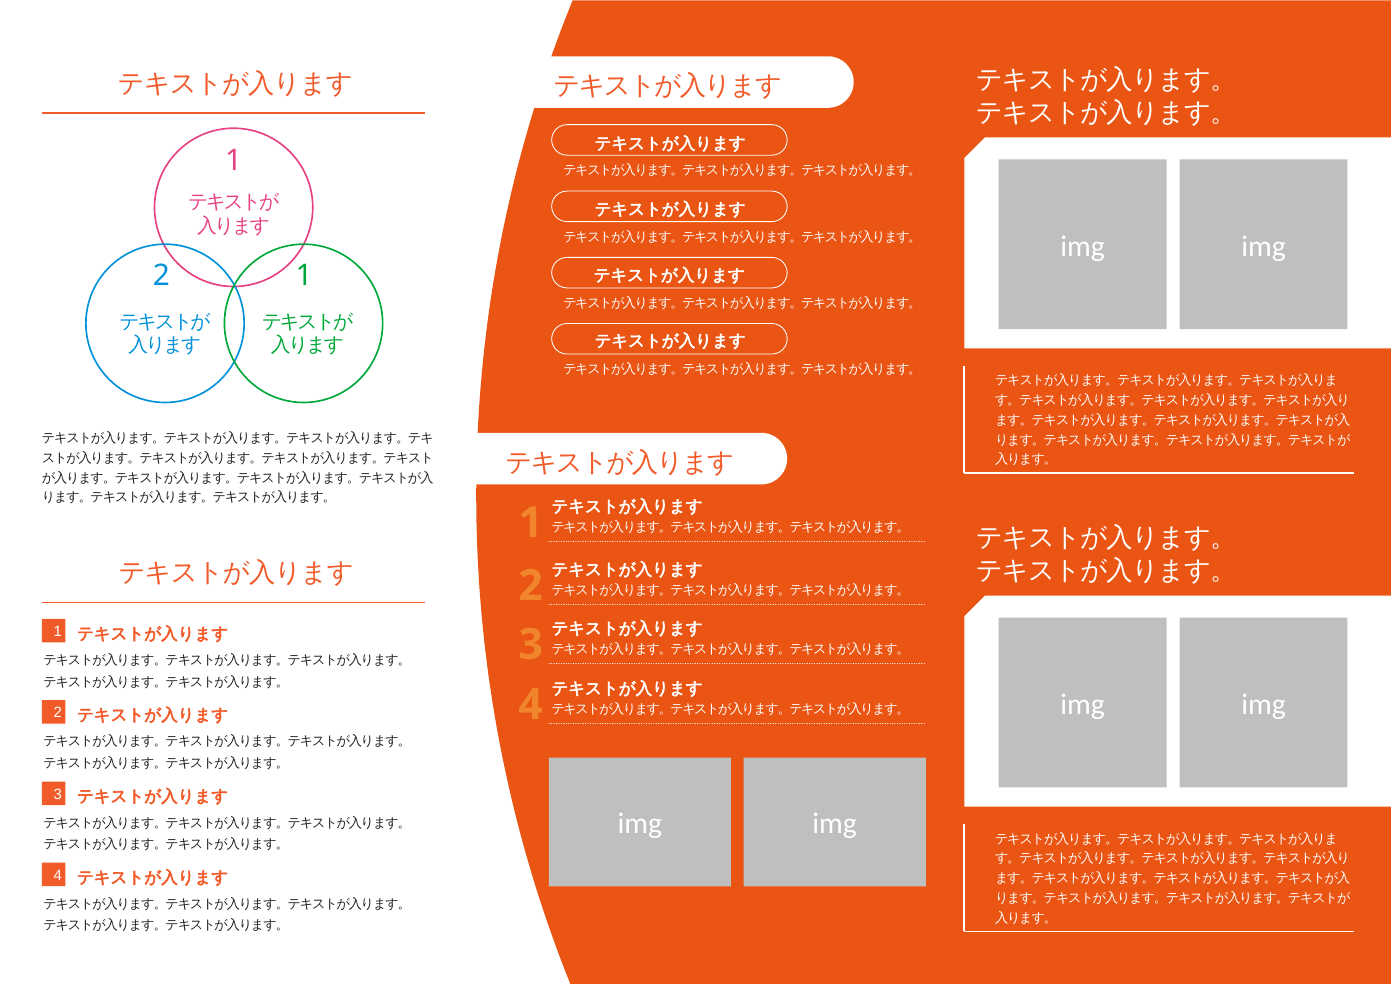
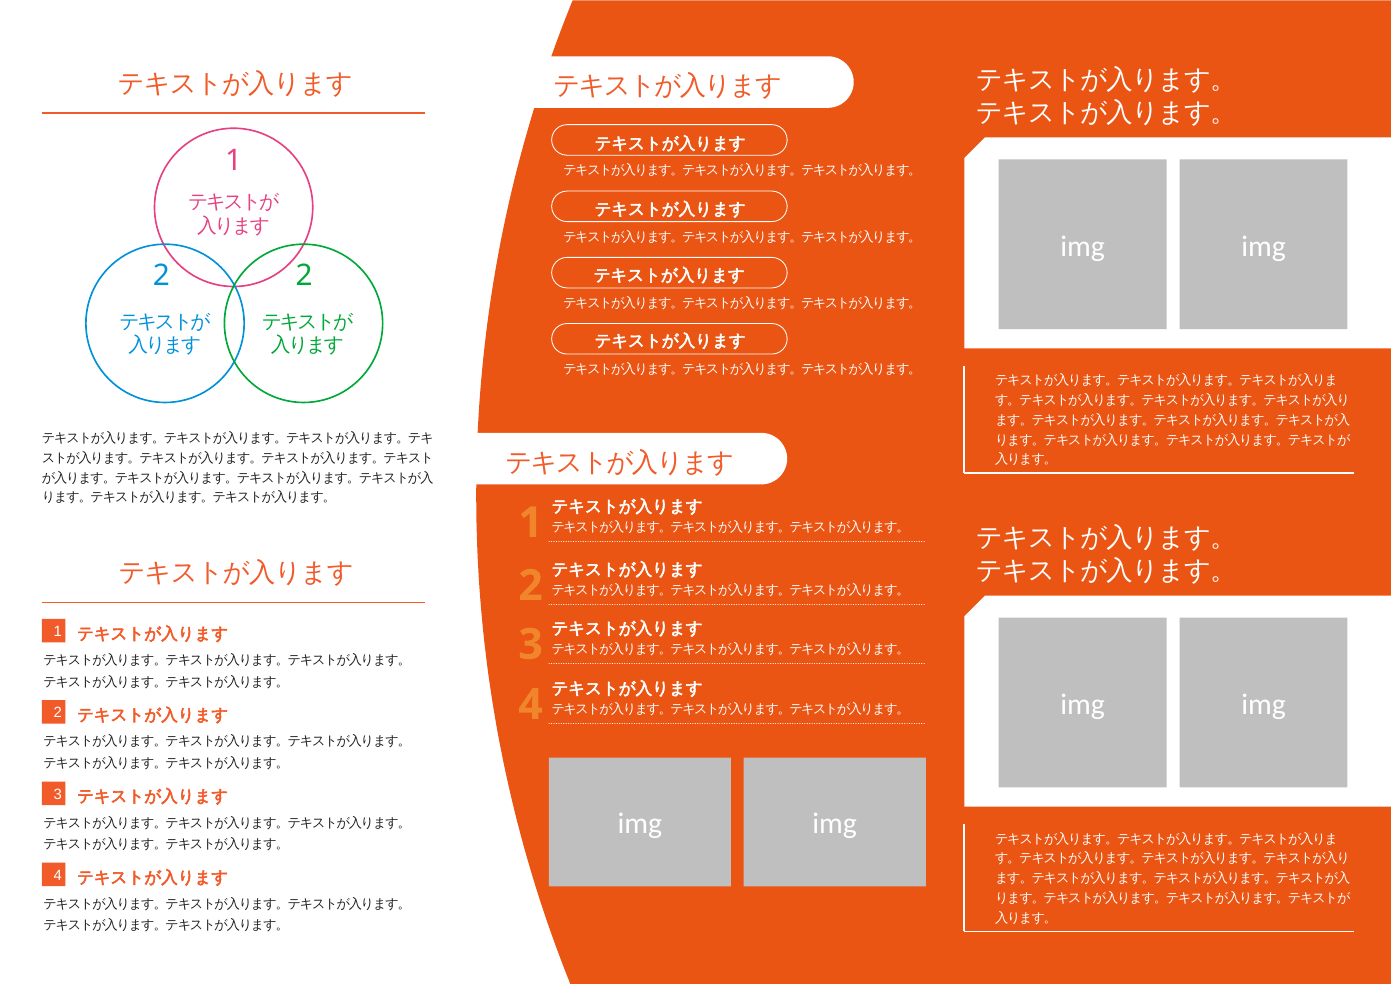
2 1: 1 -> 2
